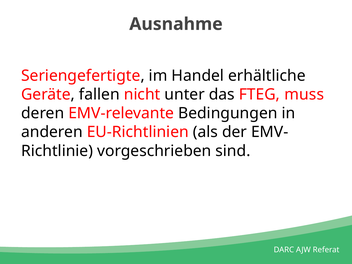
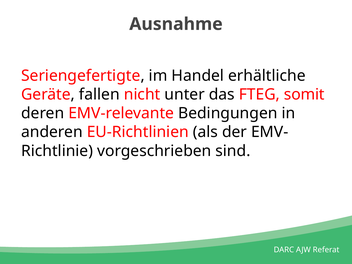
muss: muss -> somit
